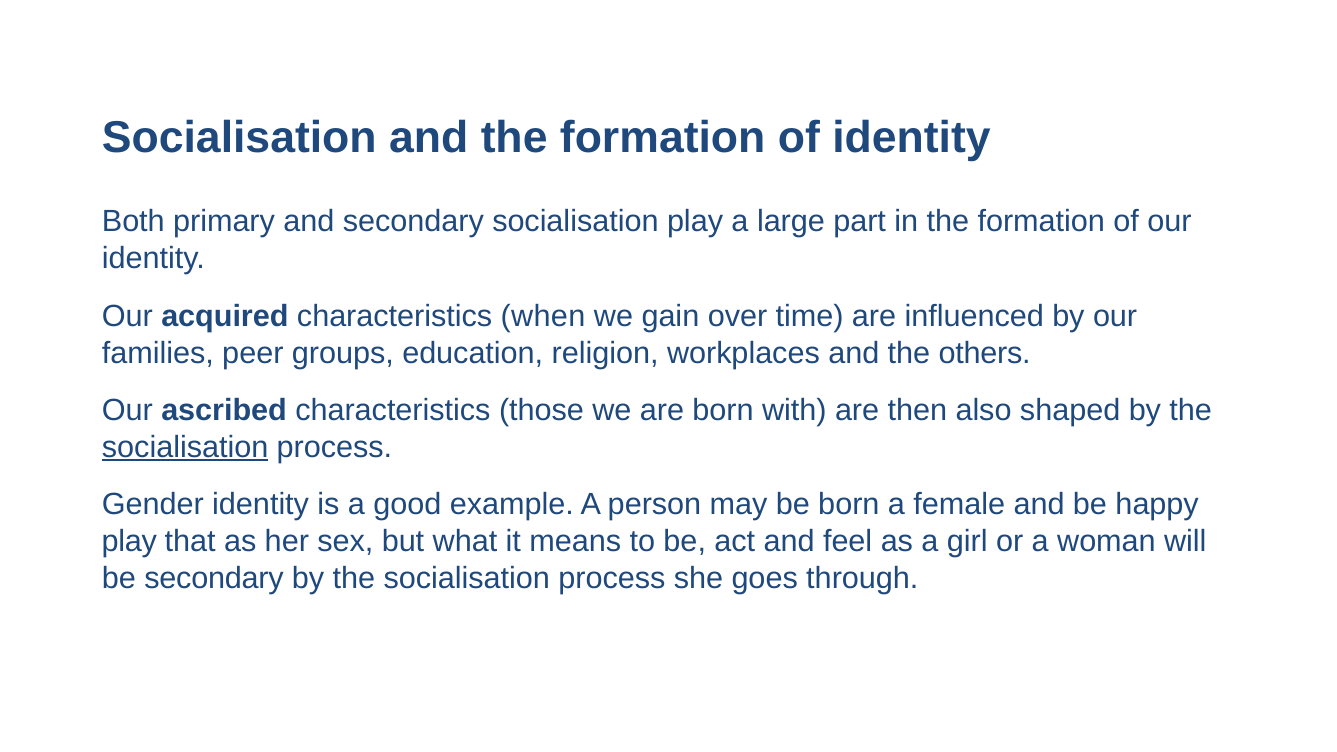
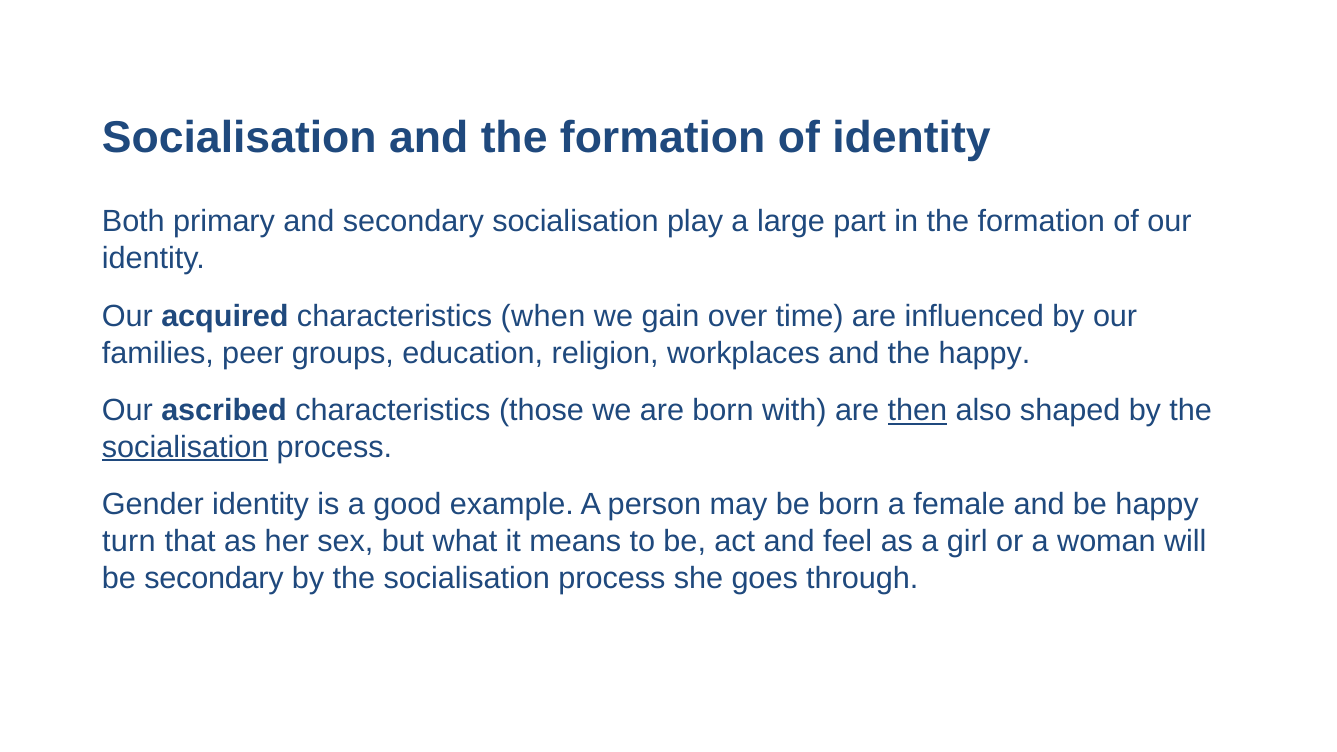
the others: others -> happy
then underline: none -> present
play at (129, 542): play -> turn
